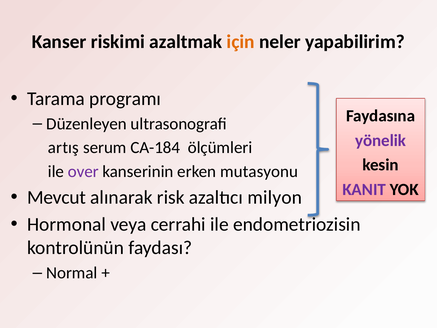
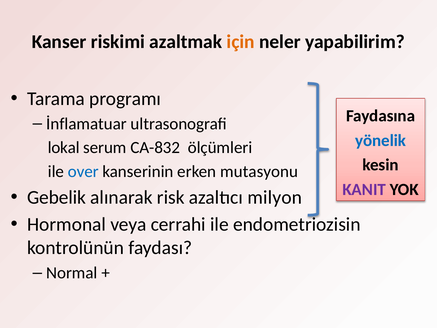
Düzenleyen: Düzenleyen -> İnflamatuar
yönelik colour: purple -> blue
artış: artış -> lokal
CA-184: CA-184 -> CA-832
over colour: purple -> blue
Mevcut: Mevcut -> Gebelik
